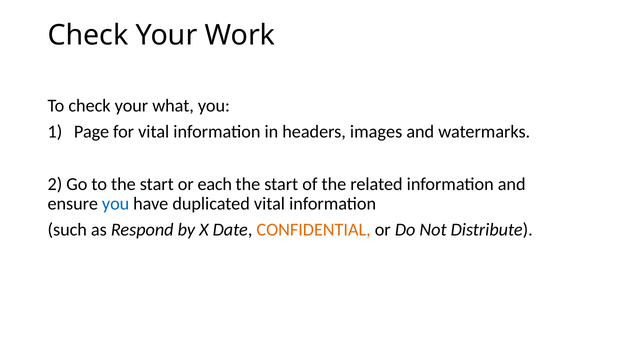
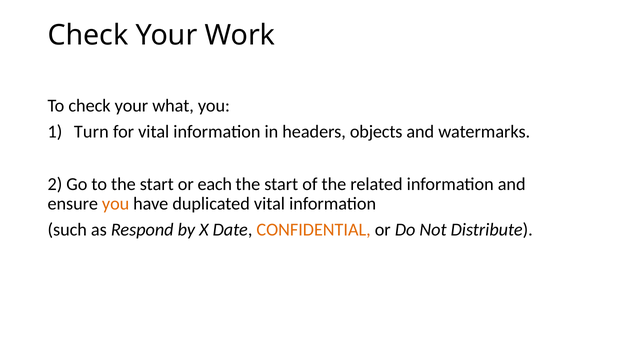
Page: Page -> Turn
images: images -> objects
you at (116, 204) colour: blue -> orange
